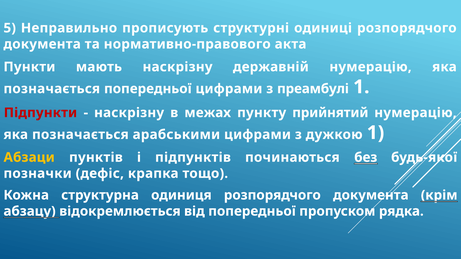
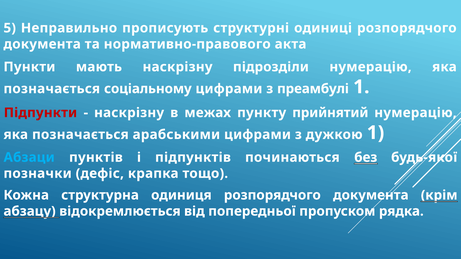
державній: державній -> підрозділи
позначається попередньої: попередньої -> соціальному
Абзаци colour: yellow -> light blue
